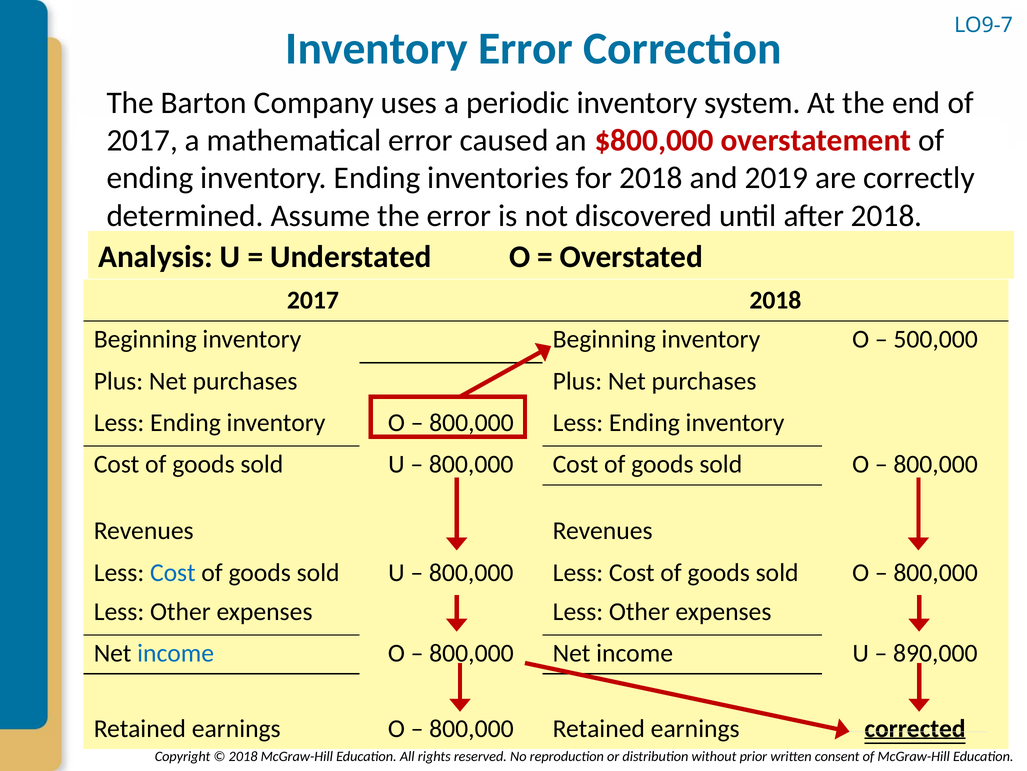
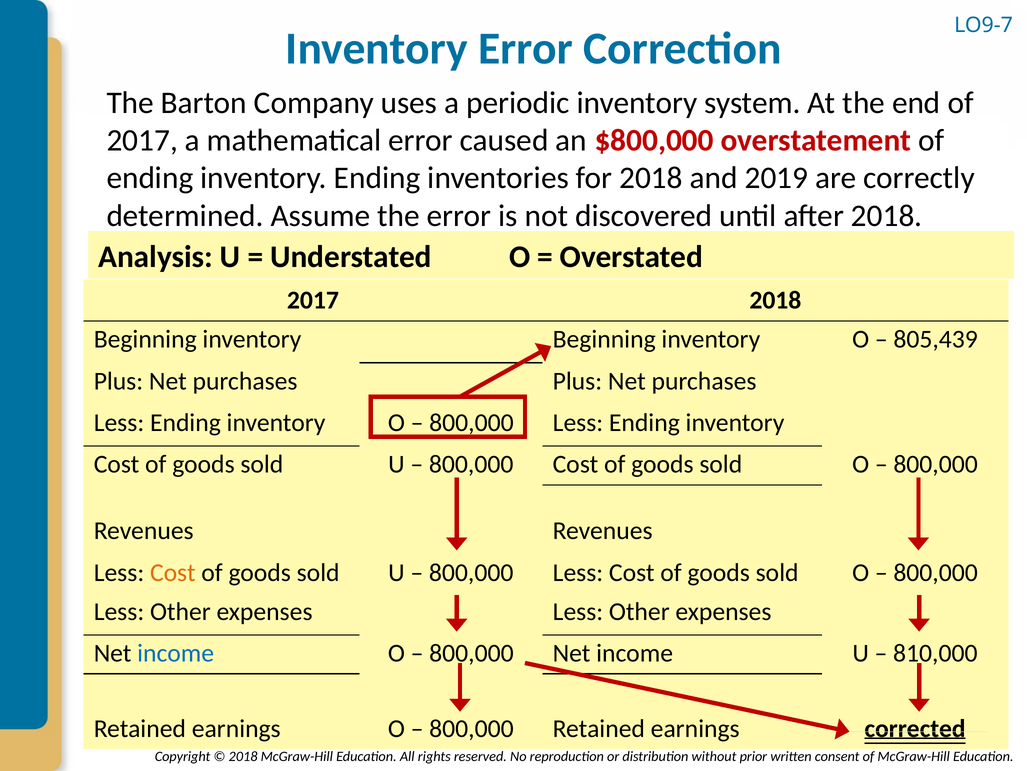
500,000: 500,000 -> 805,439
Cost at (173, 572) colour: blue -> orange
890,000: 890,000 -> 810,000
